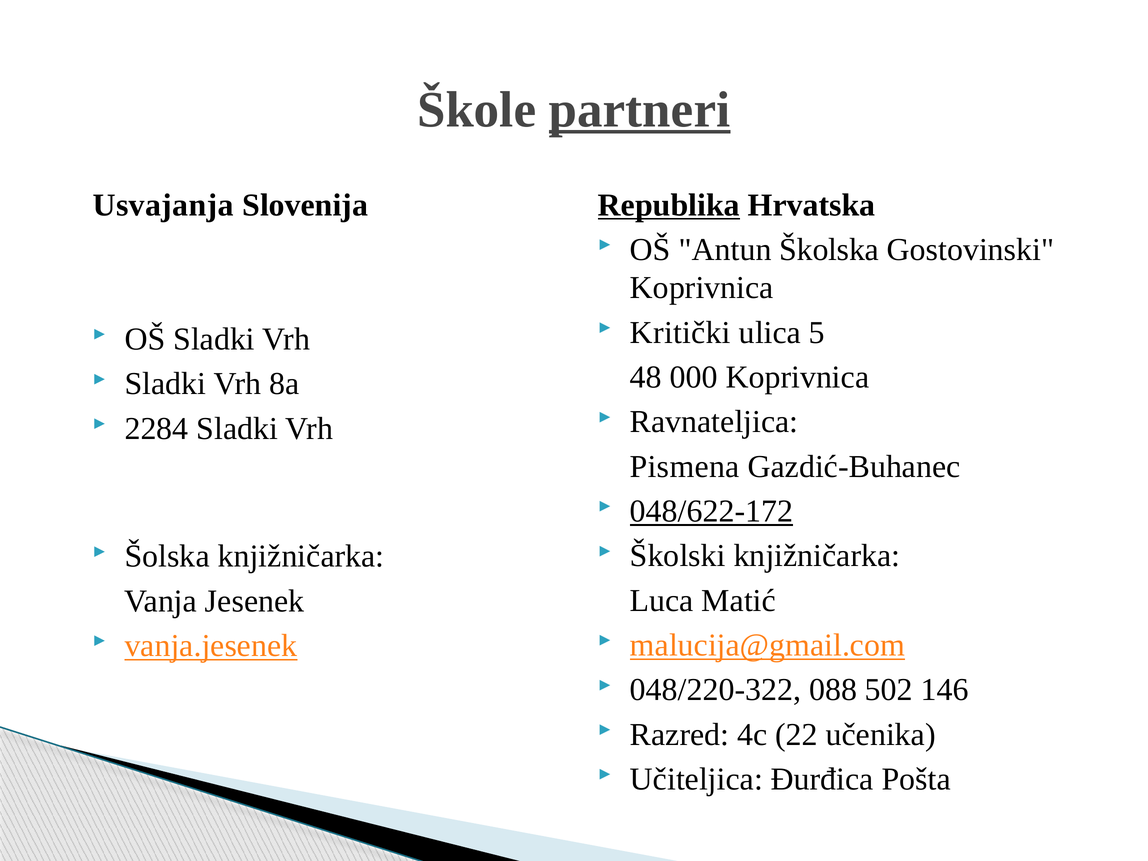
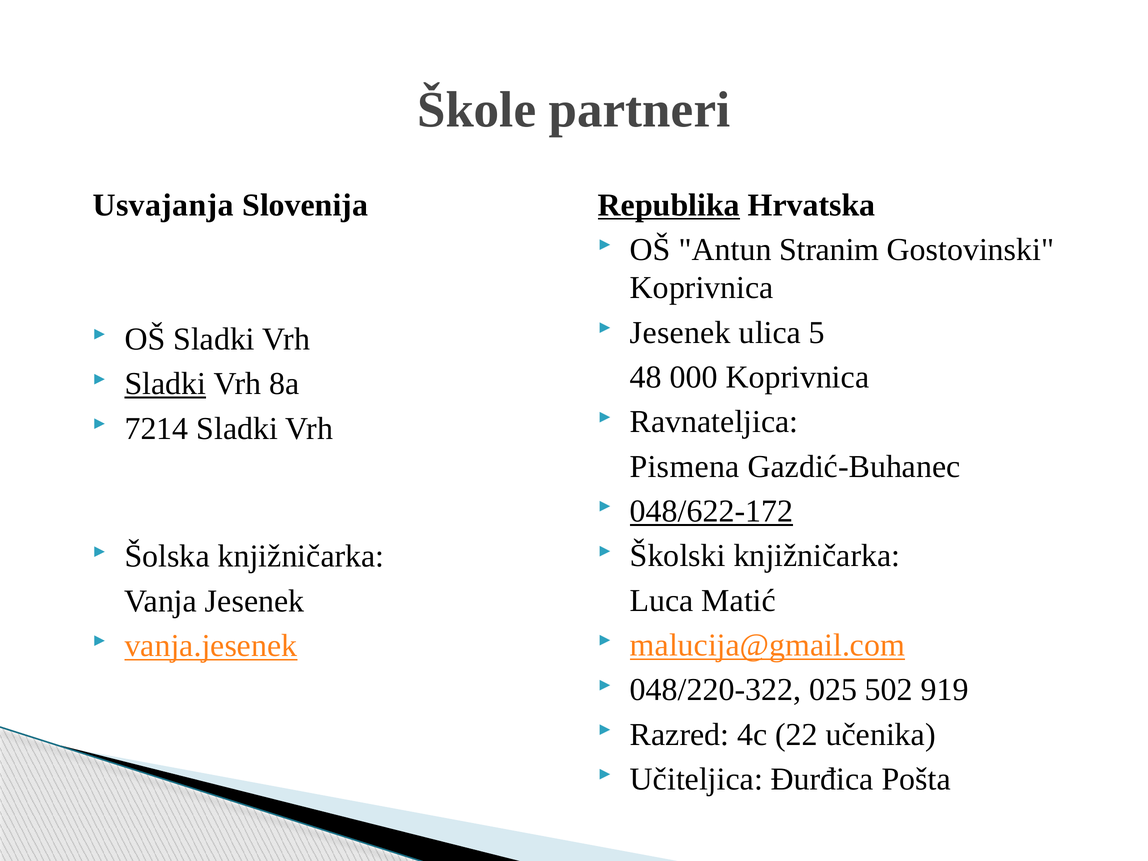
partneri underline: present -> none
Školska: Školska -> Stranim
Kritički at (680, 333): Kritički -> Jesenek
Sladki at (165, 384) underline: none -> present
2284: 2284 -> 7214
088: 088 -> 025
146: 146 -> 919
